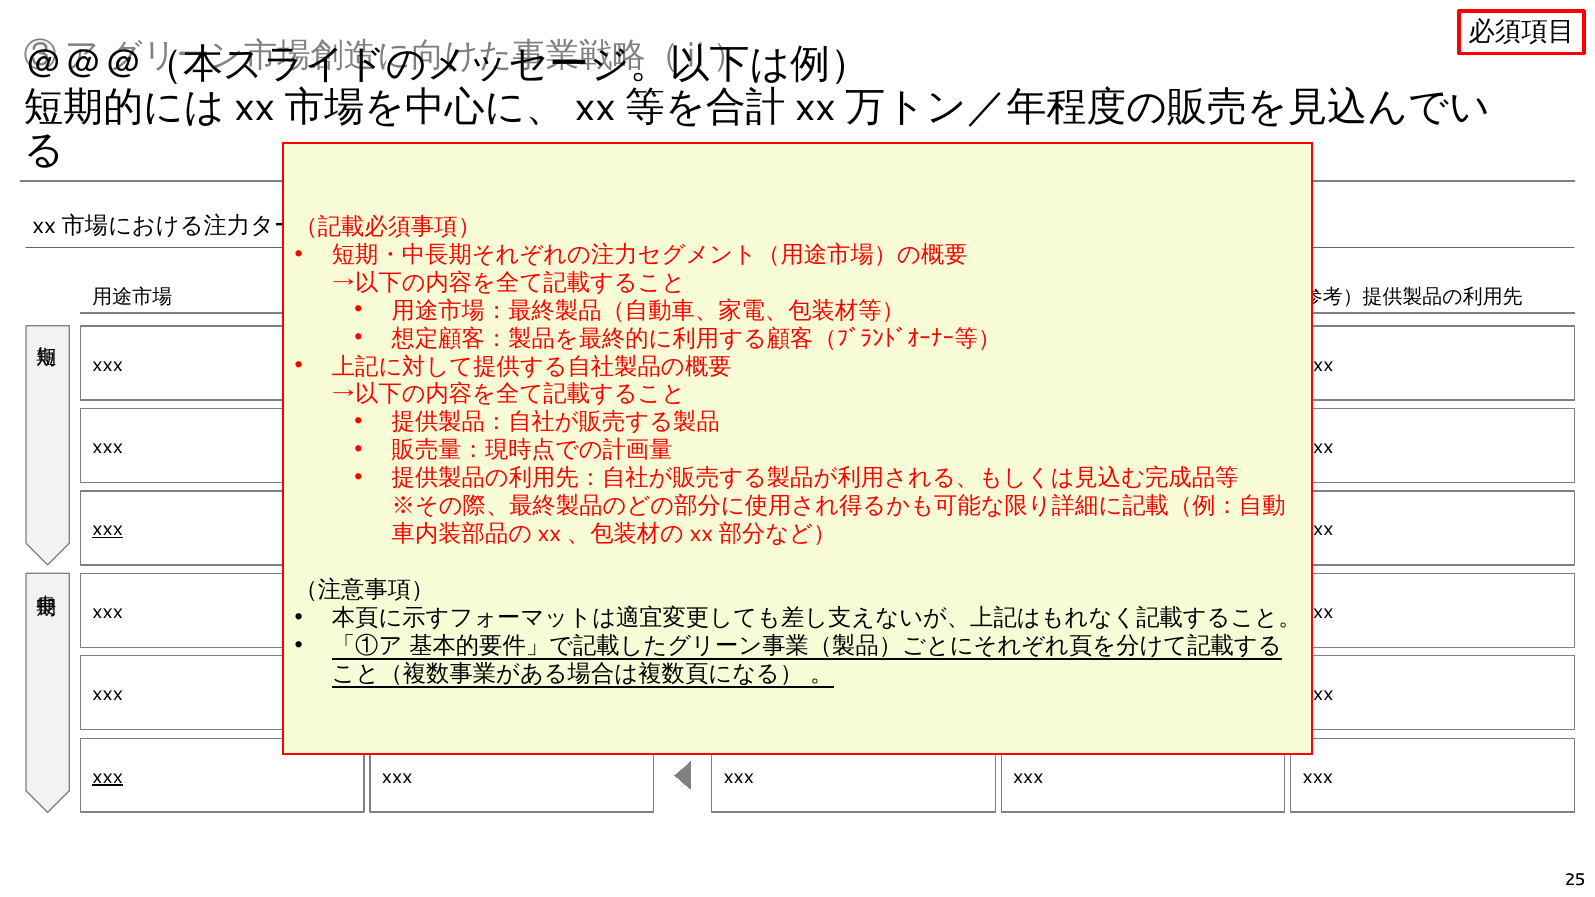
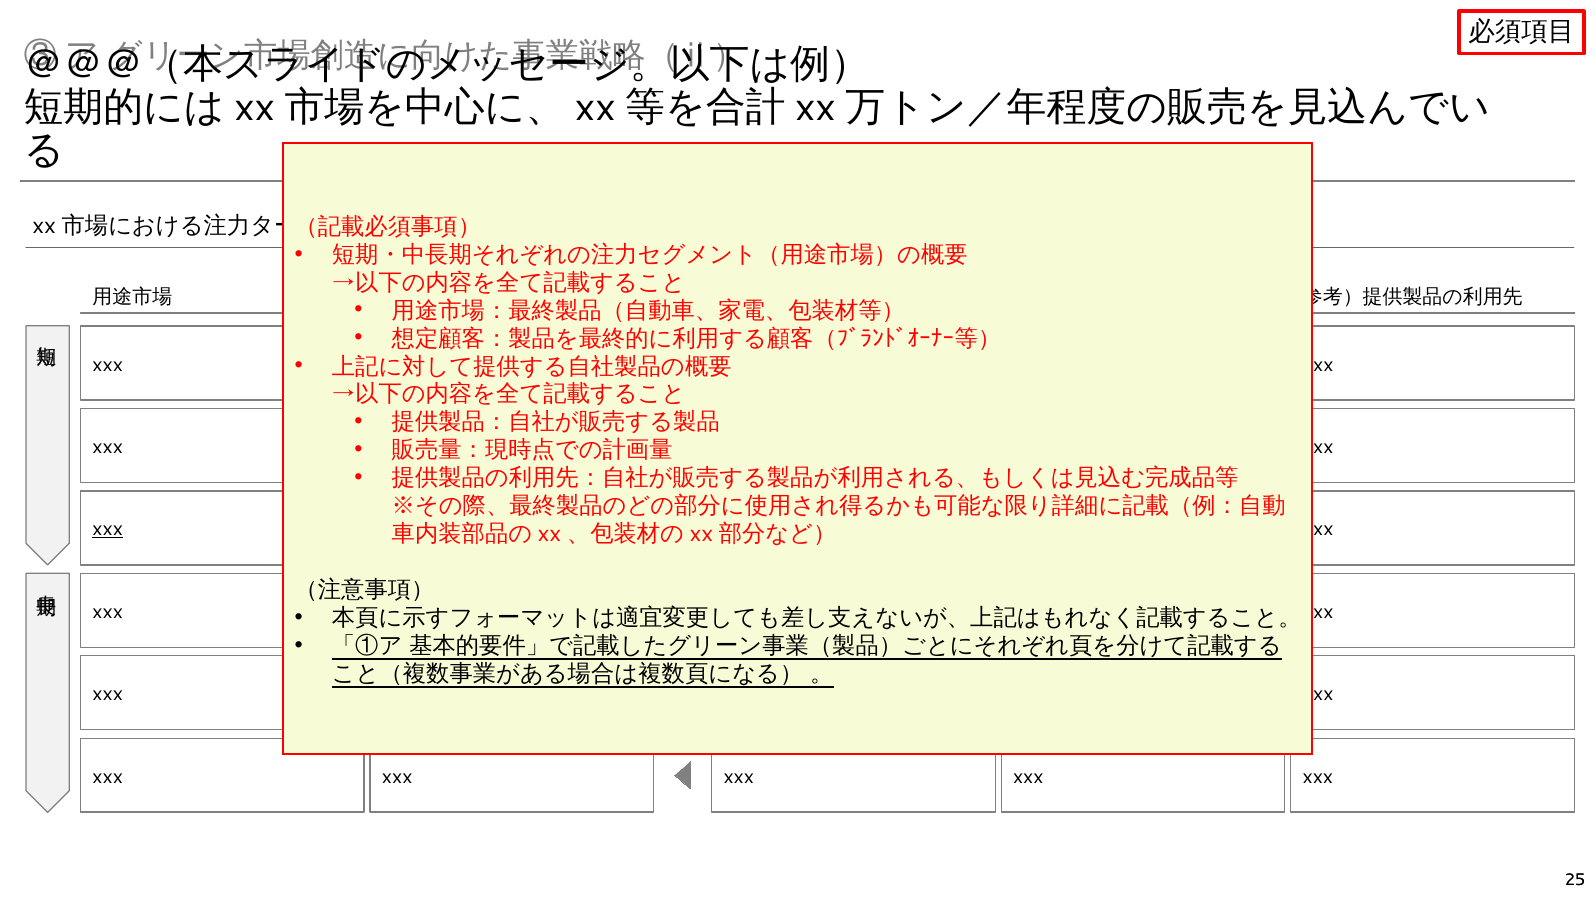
xxx at (108, 777) underline: present -> none
